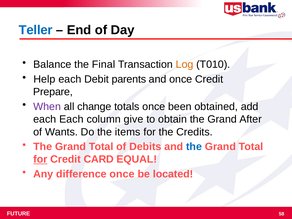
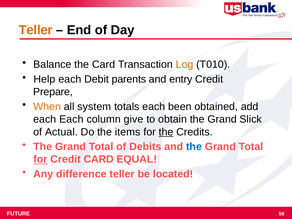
Teller at (36, 30) colour: blue -> orange
the Final: Final -> Card
and once: once -> entry
When colour: purple -> orange
change: change -> system
totals once: once -> each
After: After -> Slick
Wants: Wants -> Actual
the at (166, 132) underline: none -> present
difference once: once -> teller
